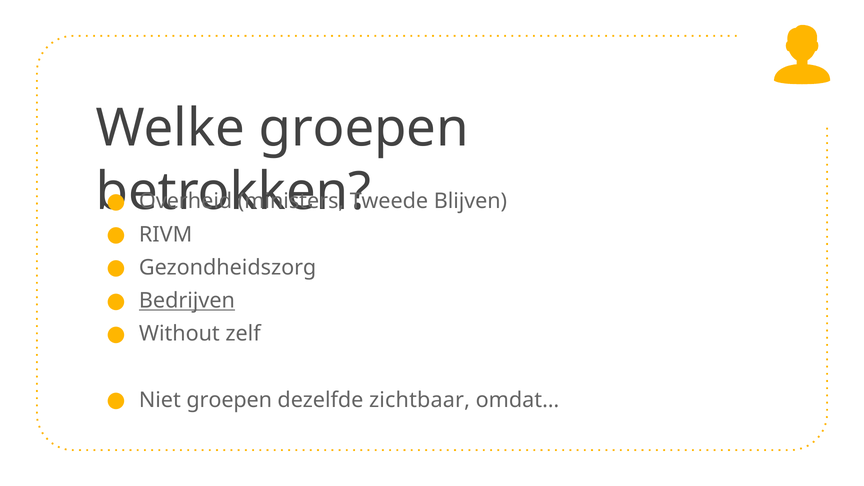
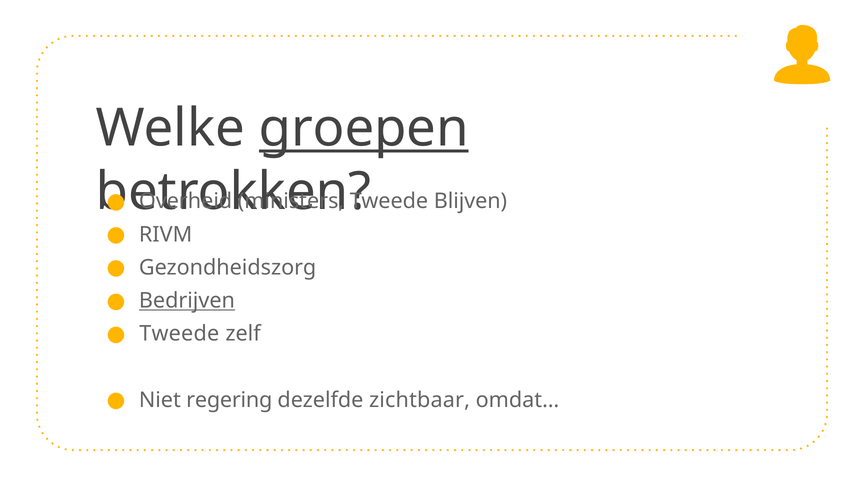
groepen at (364, 128) underline: none -> present
Without at (179, 334): Without -> Tweede
Niet groepen: groepen -> regering
